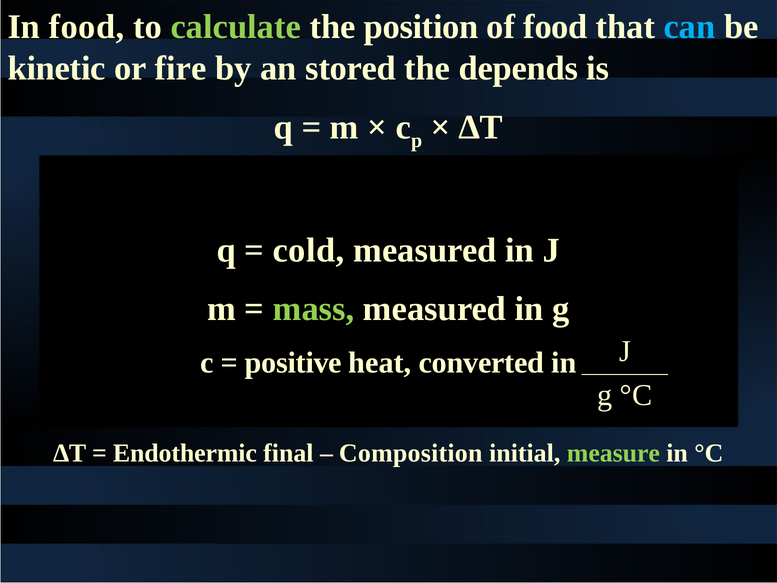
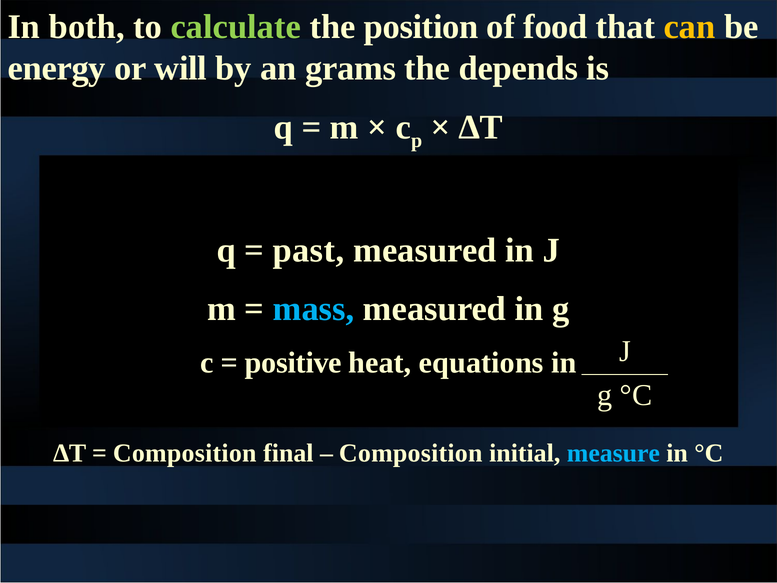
In food: food -> both
can colour: light blue -> yellow
kinetic: kinetic -> energy
fire: fire -> will
stored: stored -> grams
cold: cold -> past
mass colour: light green -> light blue
converted: converted -> equations
Endothermic at (185, 453): Endothermic -> Composition
measure colour: light green -> light blue
